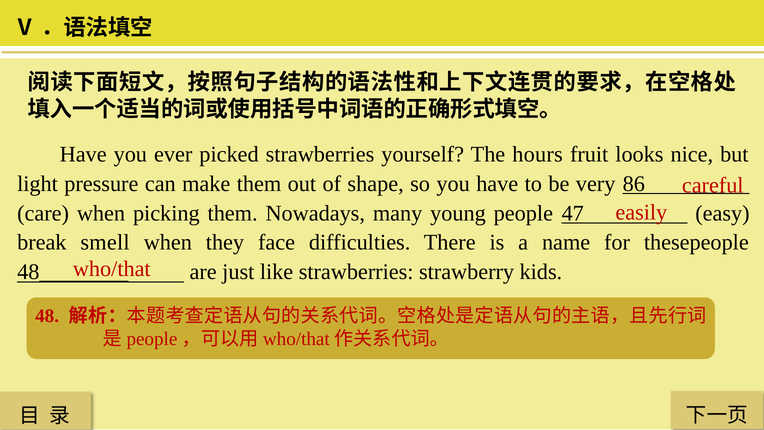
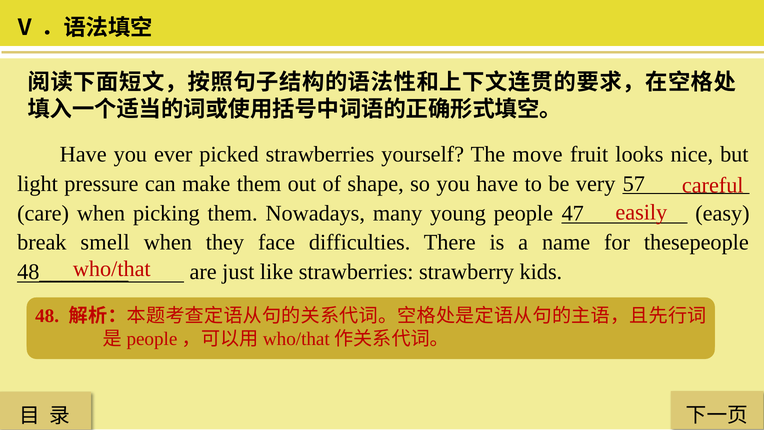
hours: hours -> move
86: 86 -> 57
